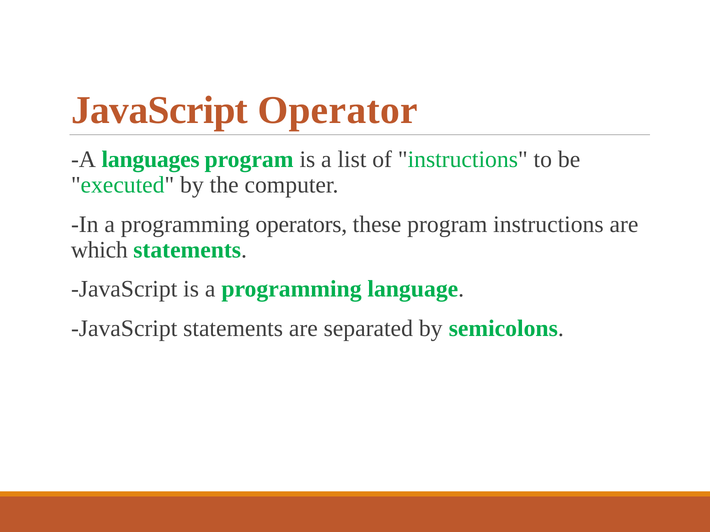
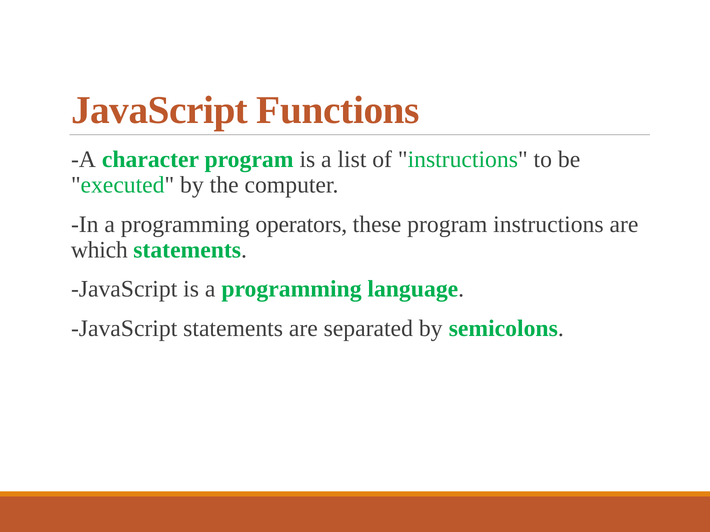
Operator: Operator -> Functions
languages: languages -> character
